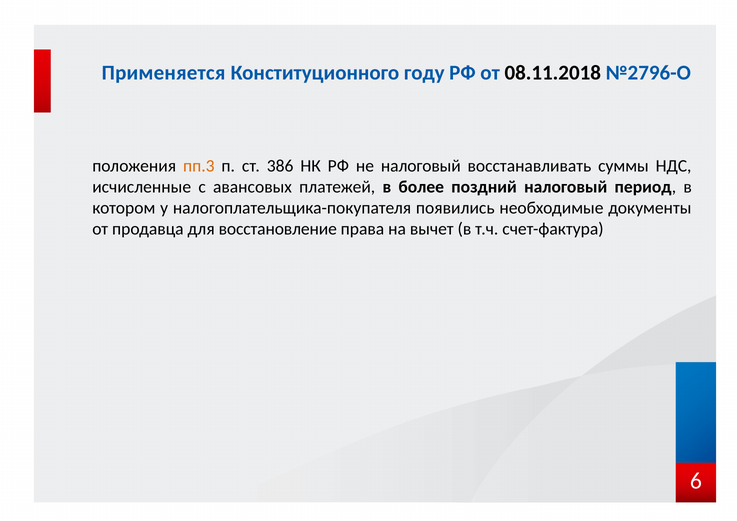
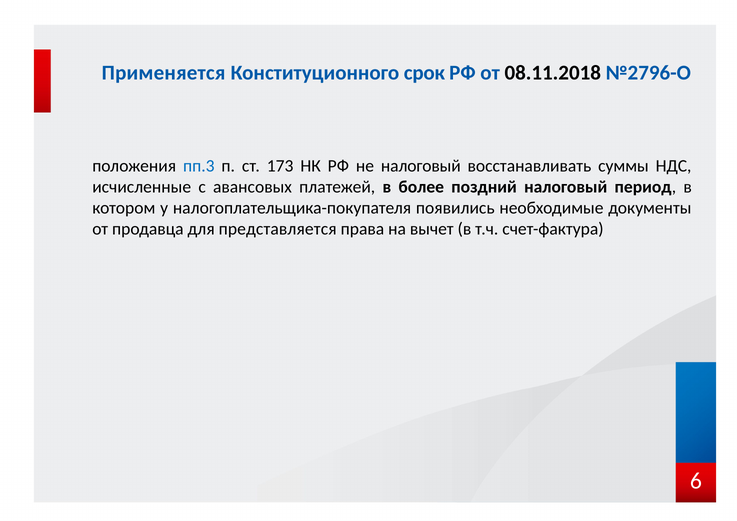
году: году -> срок
пп.3 colour: orange -> blue
386: 386 -> 173
восстановление: восстановление -> представляется
